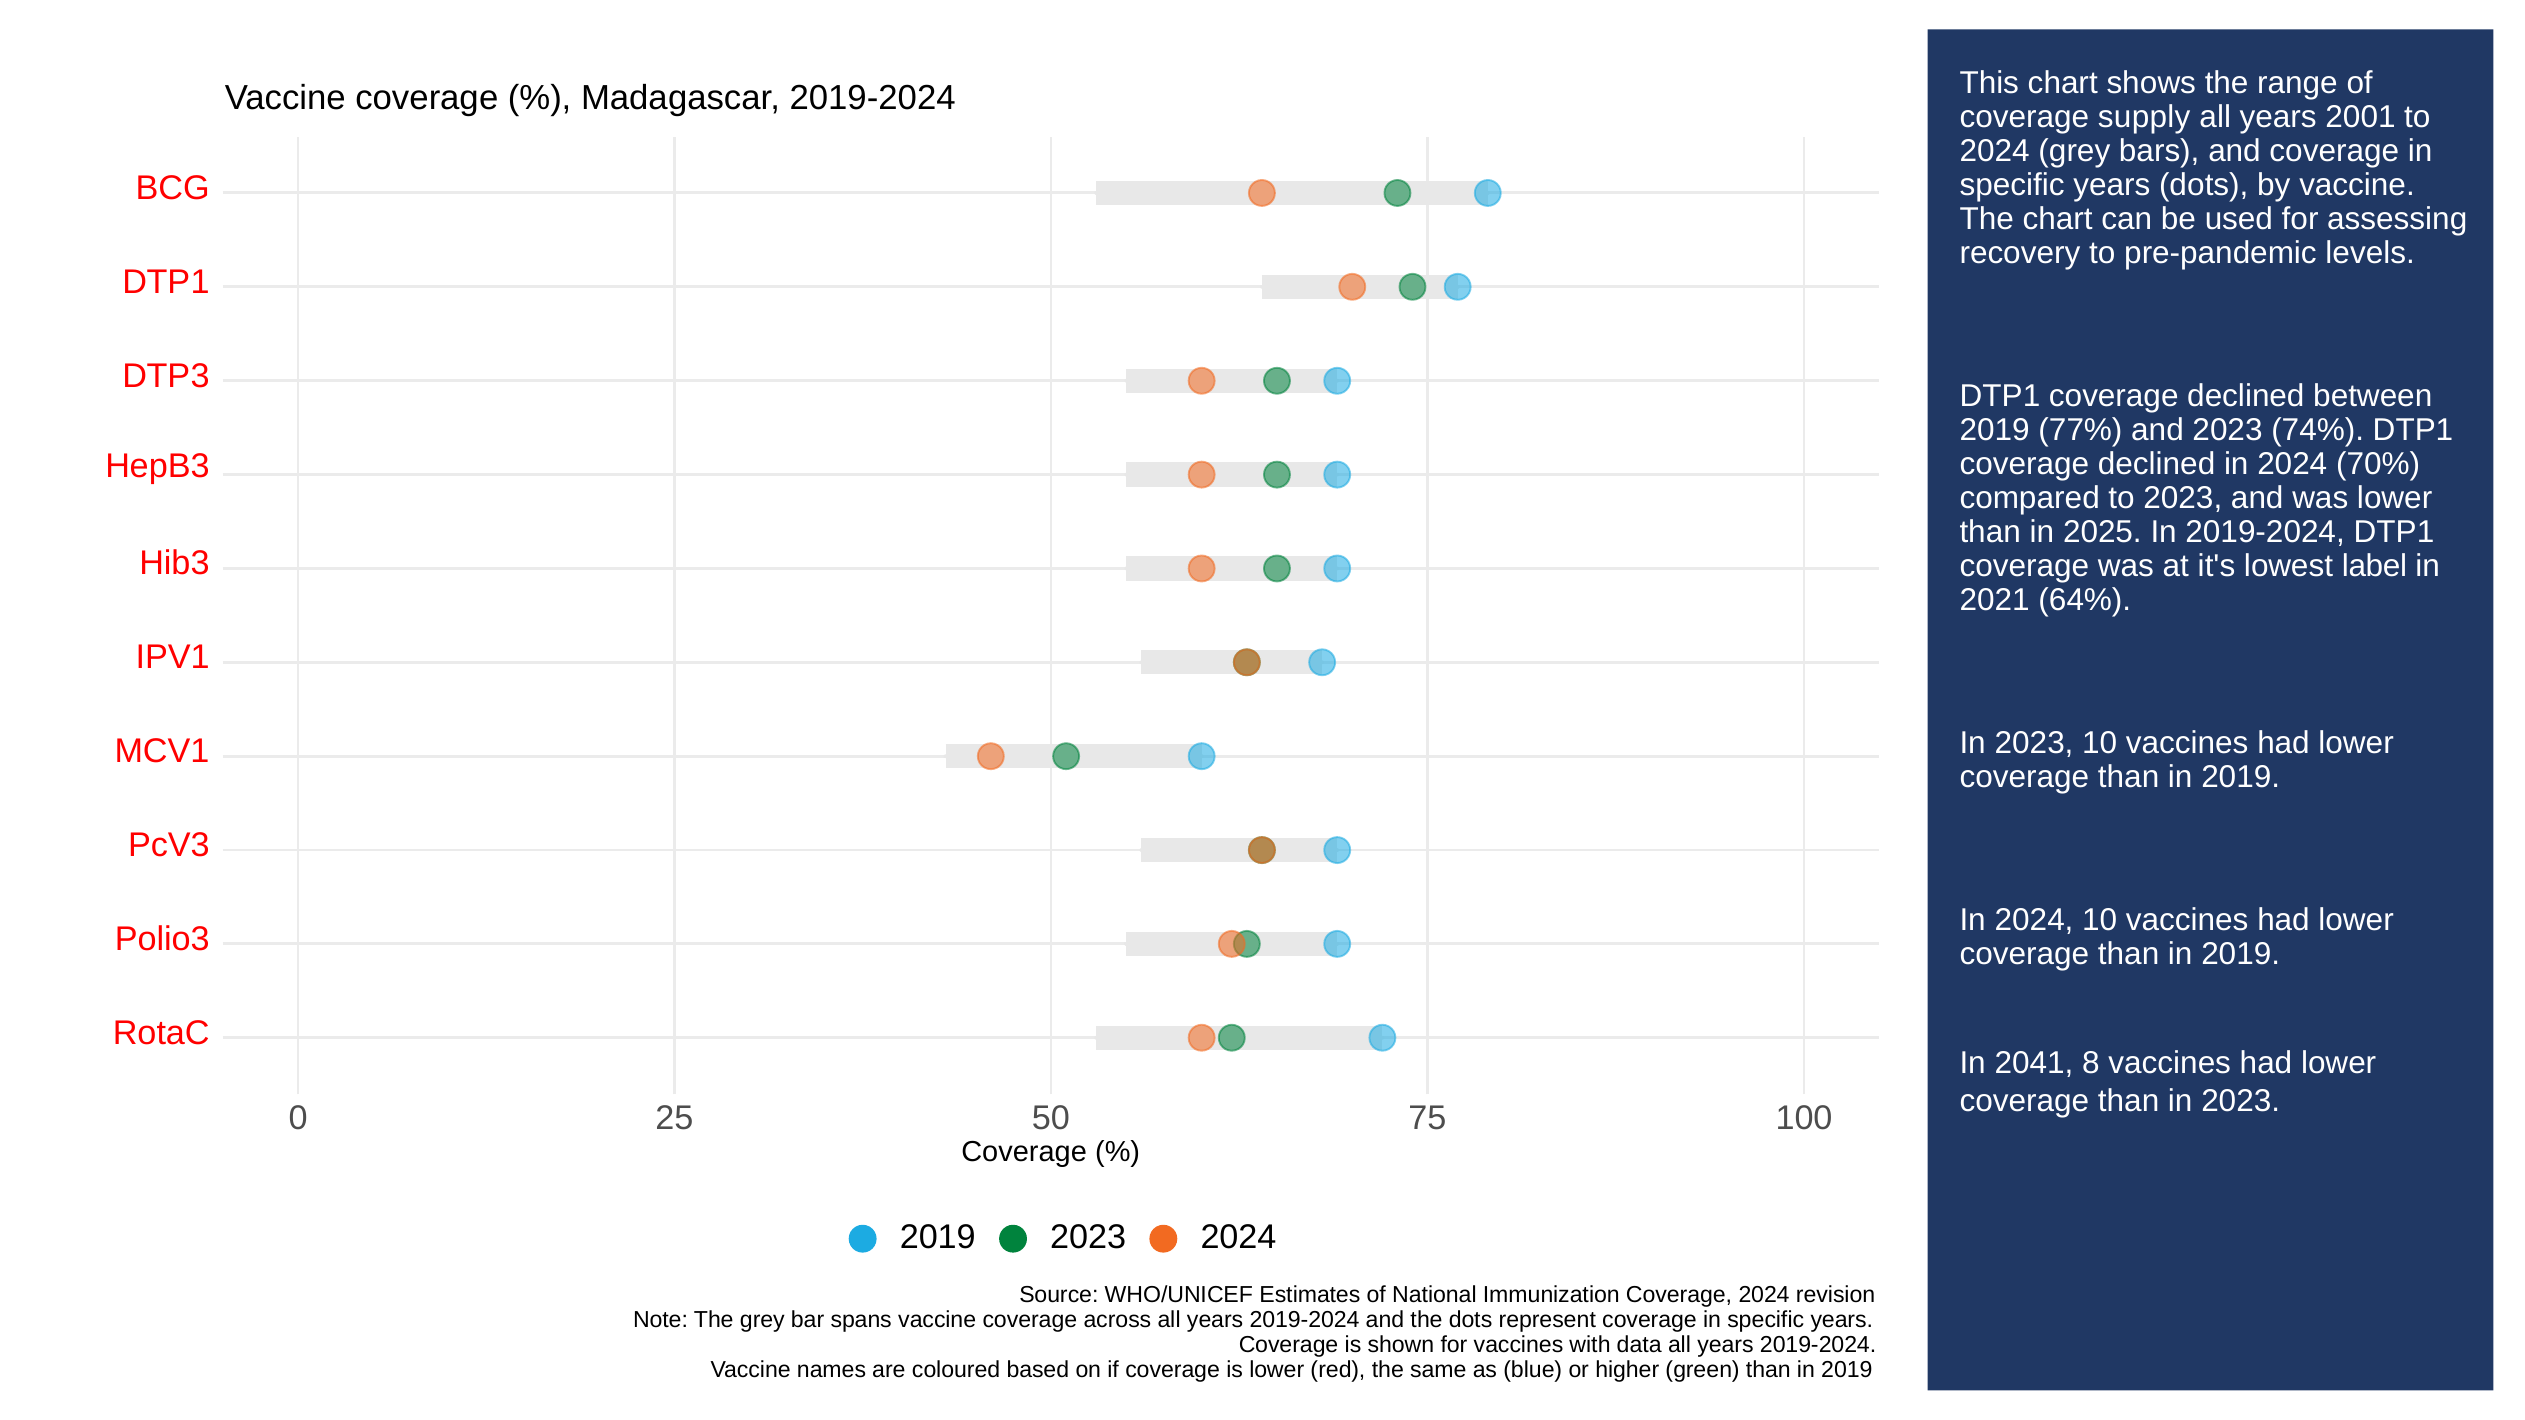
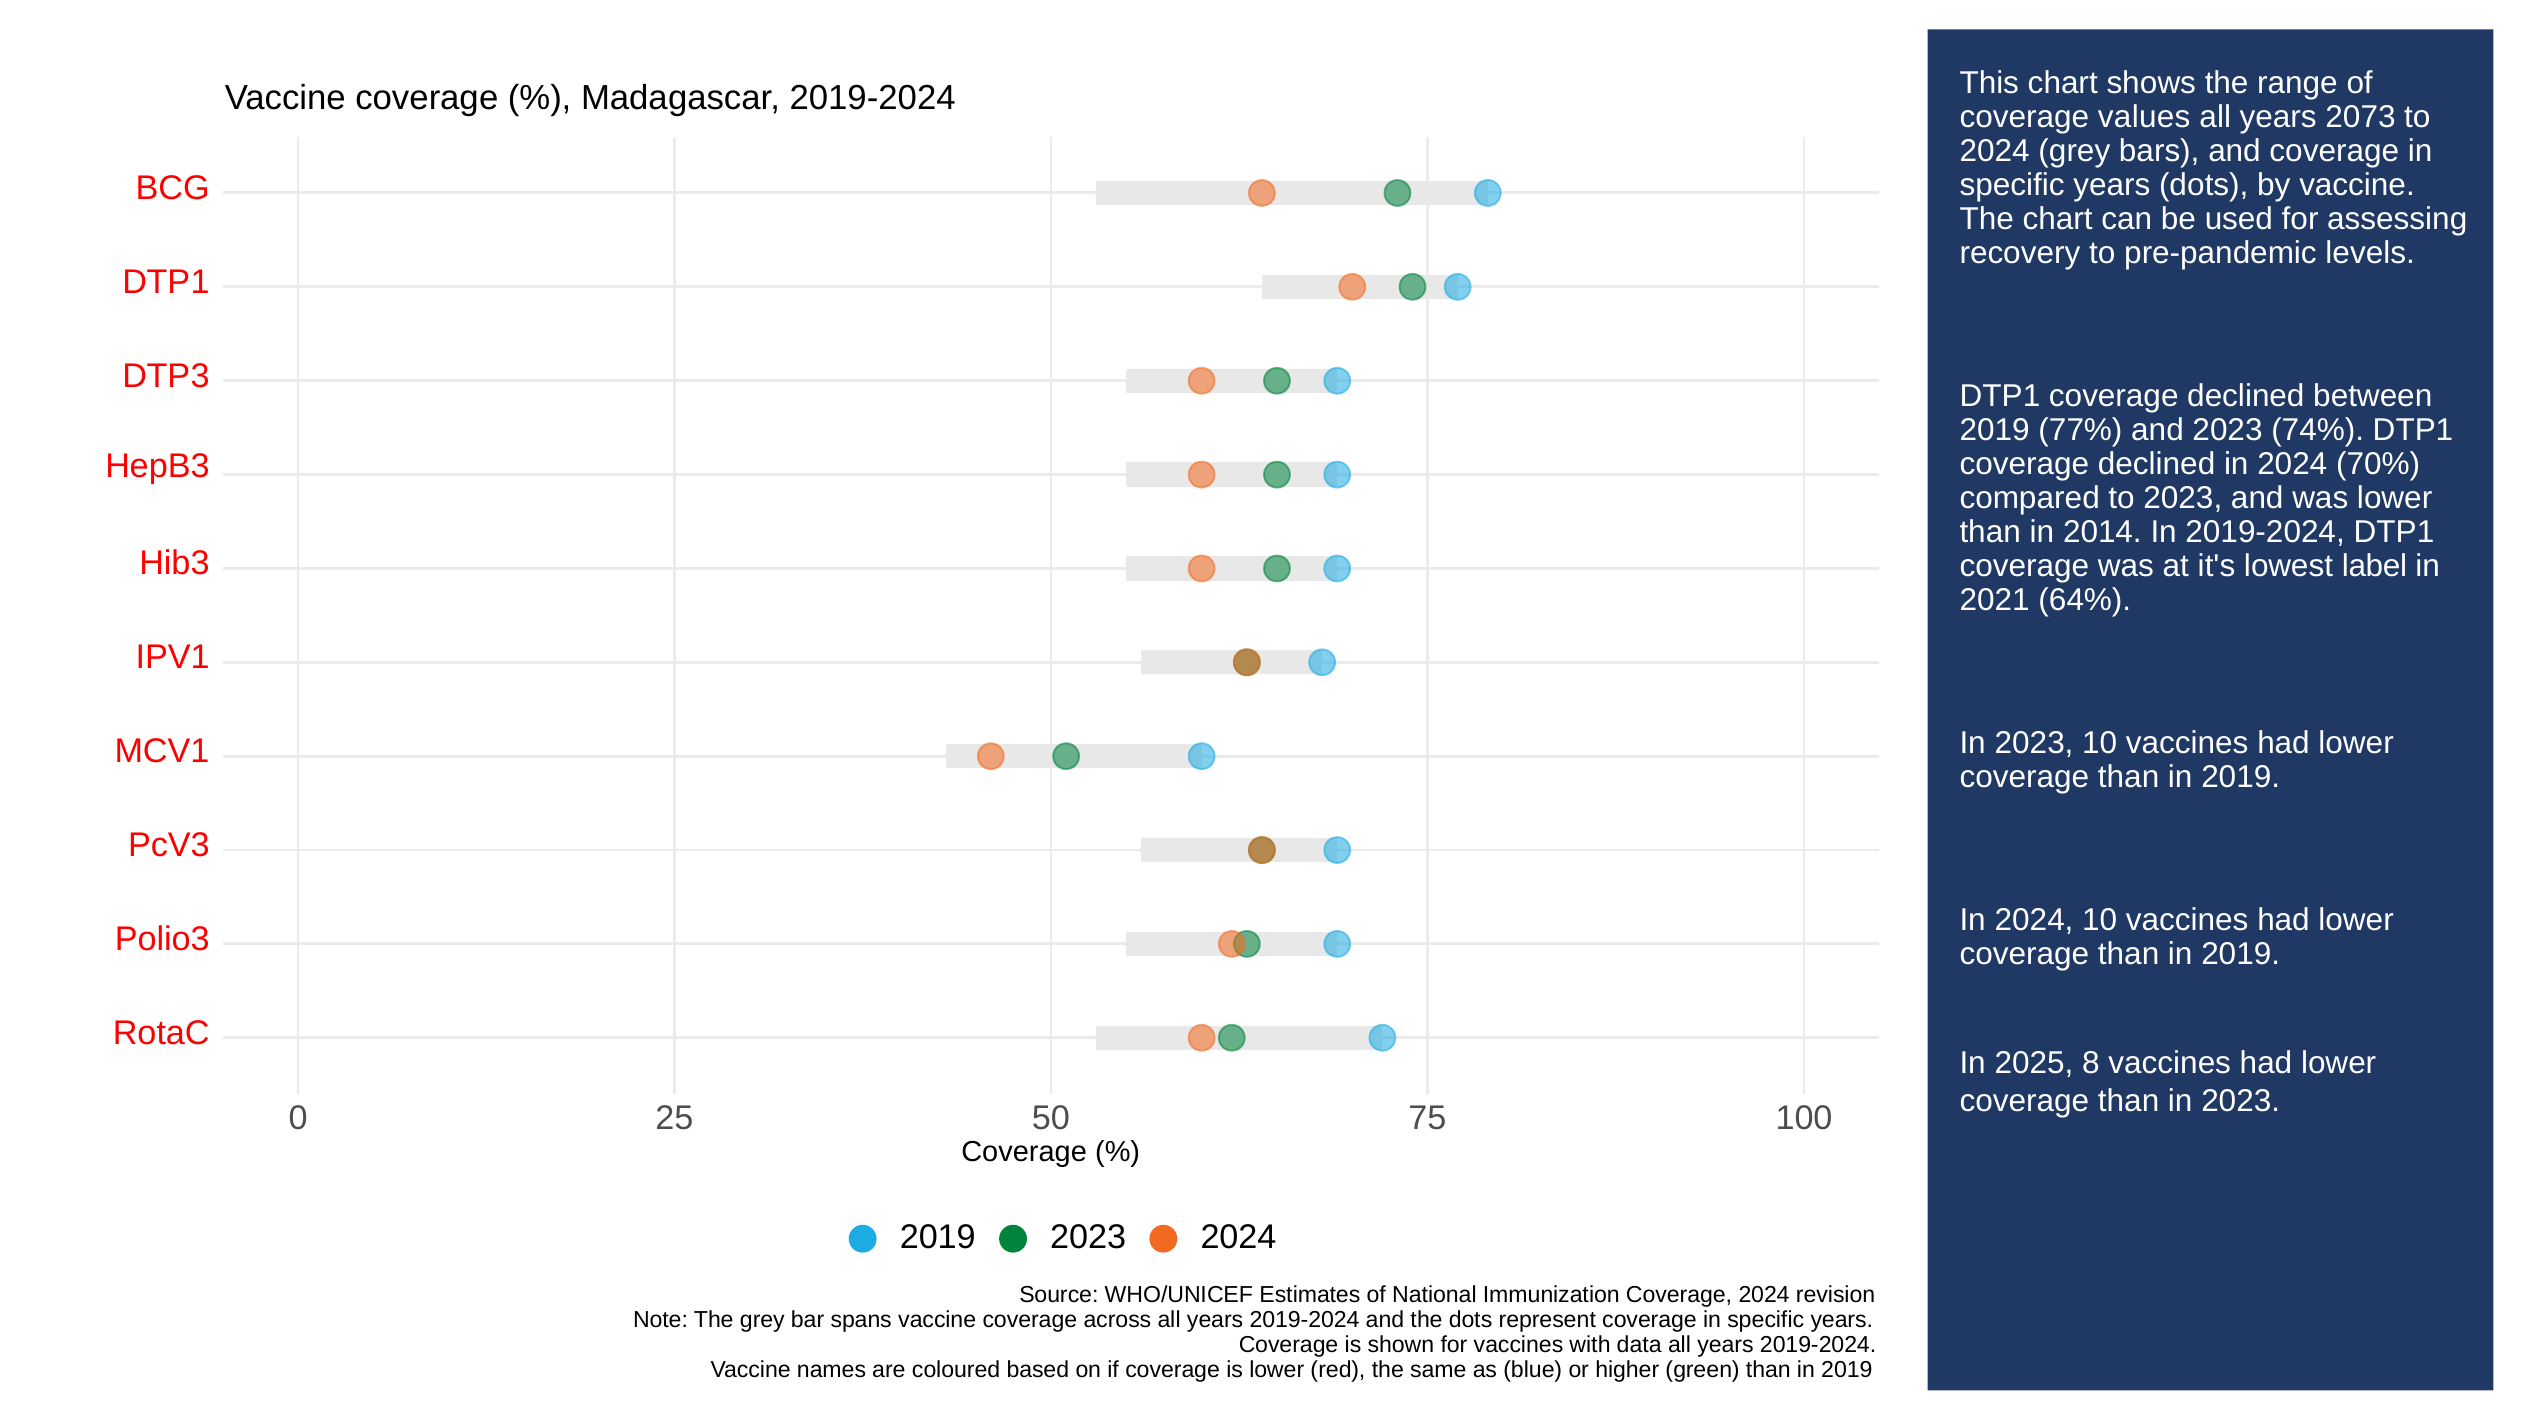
supply: supply -> values
2001: 2001 -> 2073
2025: 2025 -> 2014
2041: 2041 -> 2025
